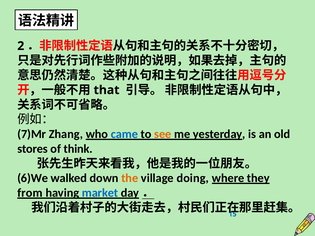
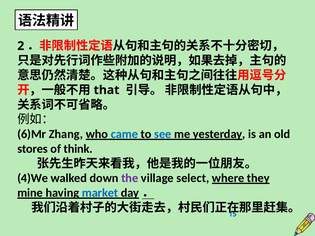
7)Mr: 7)Mr -> 6)Mr
see colour: orange -> blue
6)We: 6)We -> 4)We
the colour: orange -> purple
doing: doing -> select
from: from -> mine
